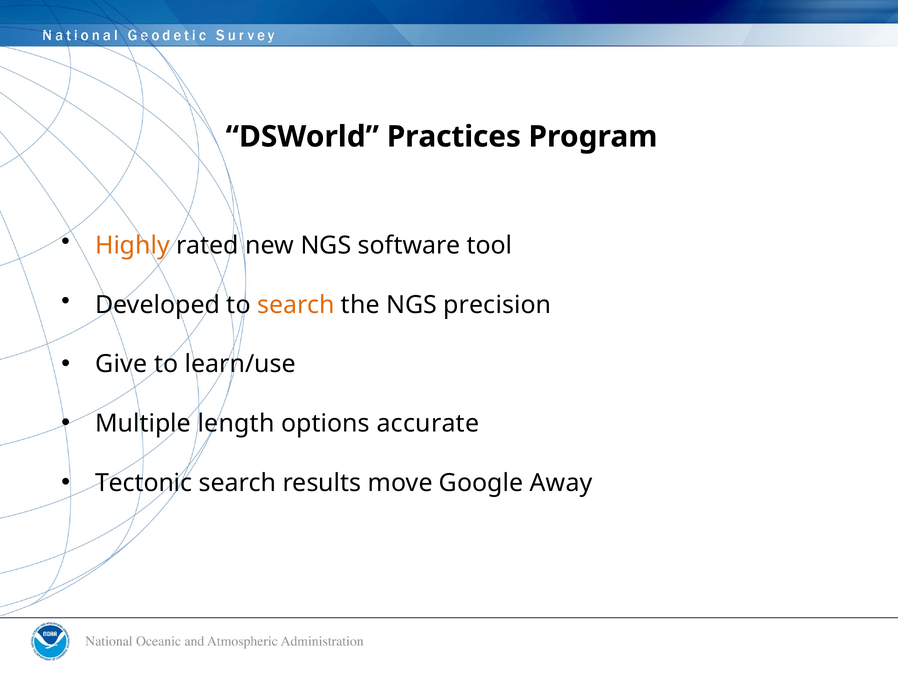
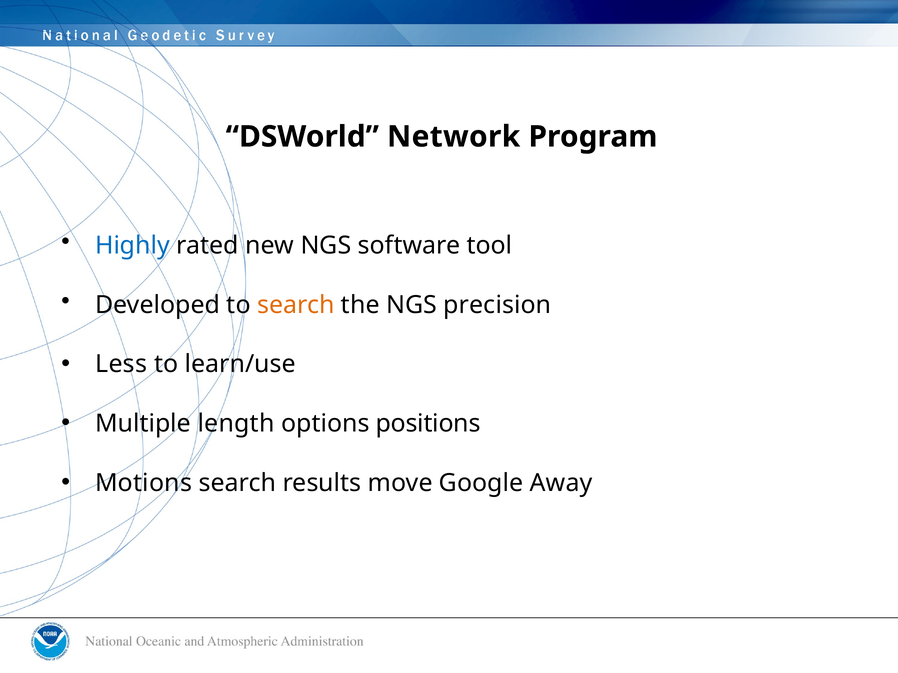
Practices: Practices -> Network
Highly colour: orange -> blue
Give: Give -> Less
accurate: accurate -> positions
Tectonic: Tectonic -> Motions
